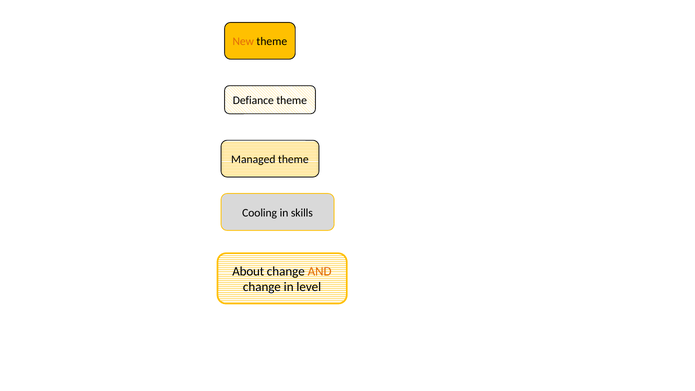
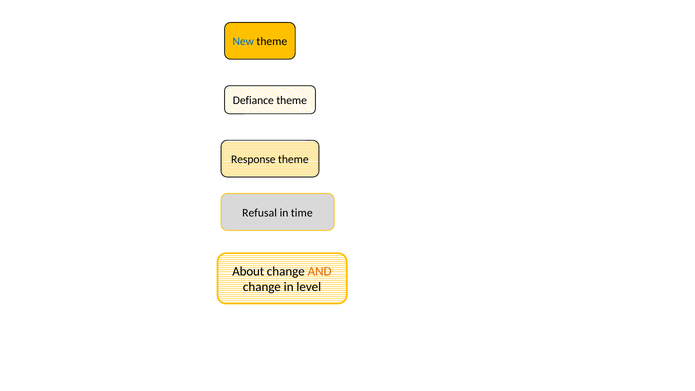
New colour: orange -> blue
Managed: Managed -> Response
Cooling: Cooling -> Refusal
skills: skills -> time
